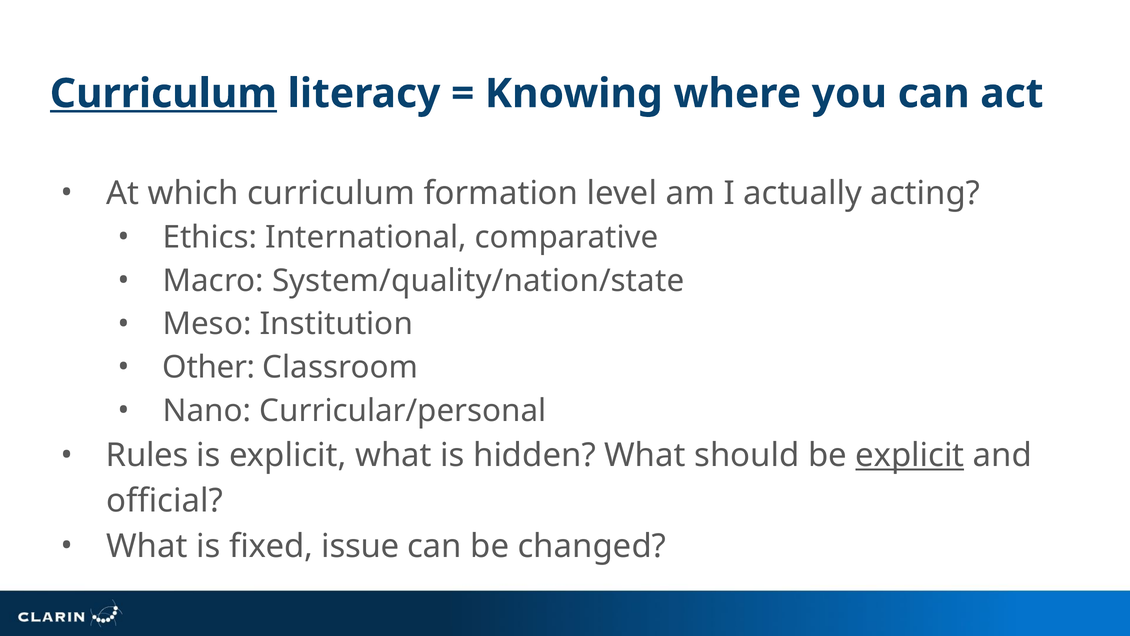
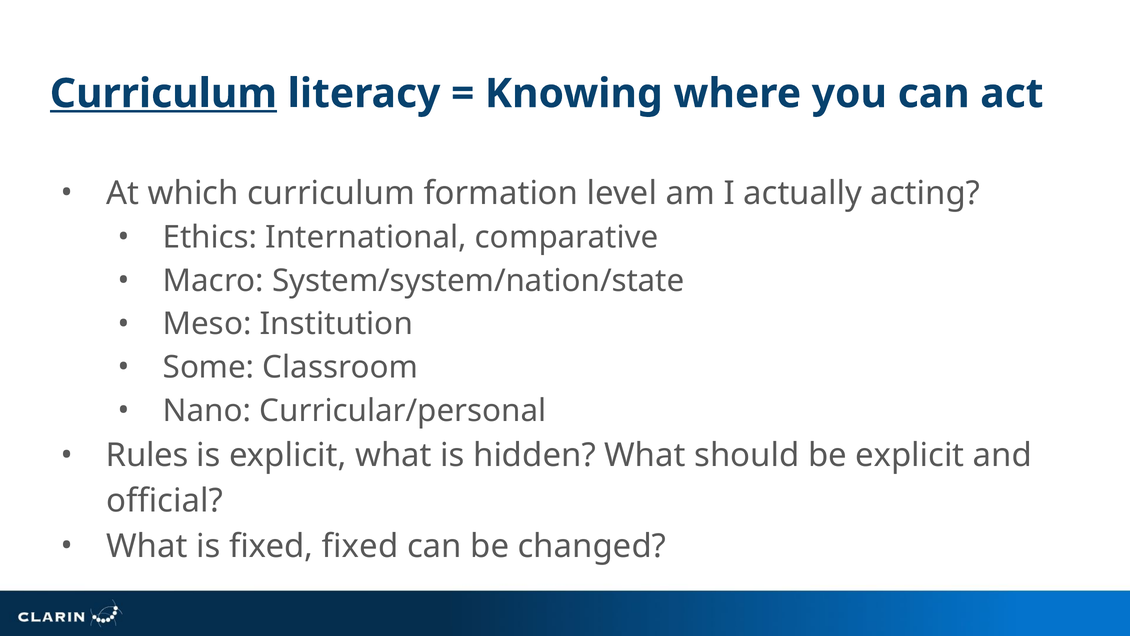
System/quality/nation/state: System/quality/nation/state -> System/system/nation/state
Other: Other -> Some
explicit at (910, 455) underline: present -> none
fixed issue: issue -> fixed
